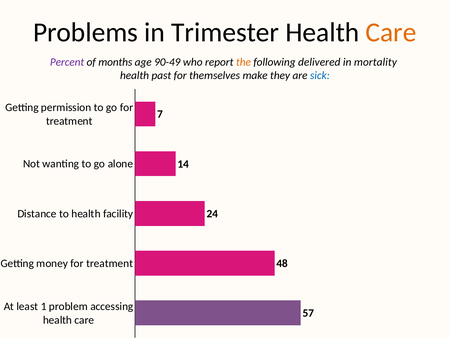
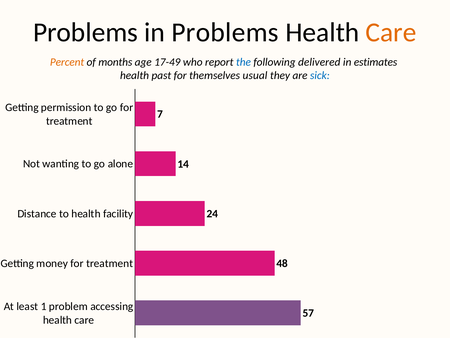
in Trimester: Trimester -> Problems
Percent colour: purple -> orange
90-49: 90-49 -> 17-49
the colour: orange -> blue
mortality: mortality -> estimates
make: make -> usual
